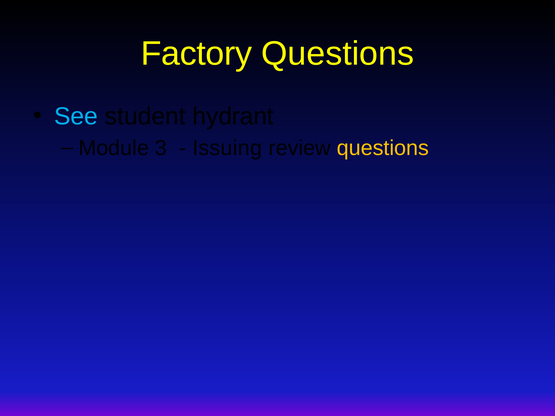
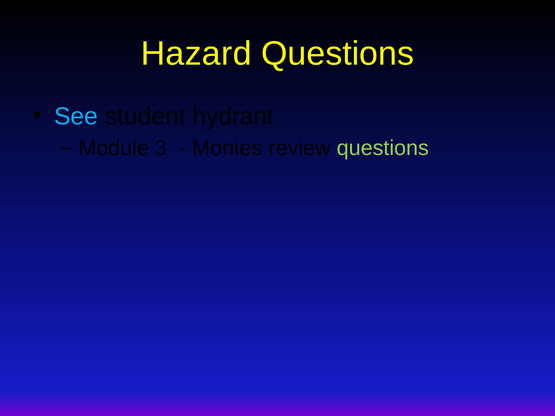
Factory: Factory -> Hazard
Issuing: Issuing -> Monies
questions at (383, 148) colour: yellow -> light green
